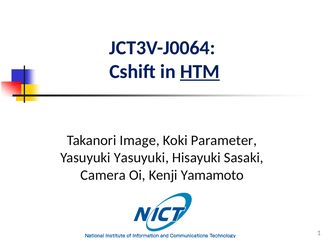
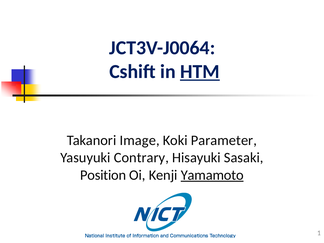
Yasuyuki Yasuyuki: Yasuyuki -> Contrary
Camera: Camera -> Position
Yamamoto underline: none -> present
